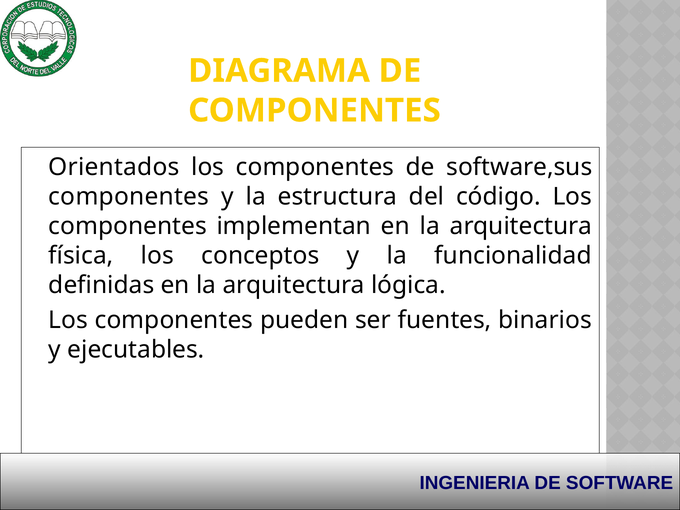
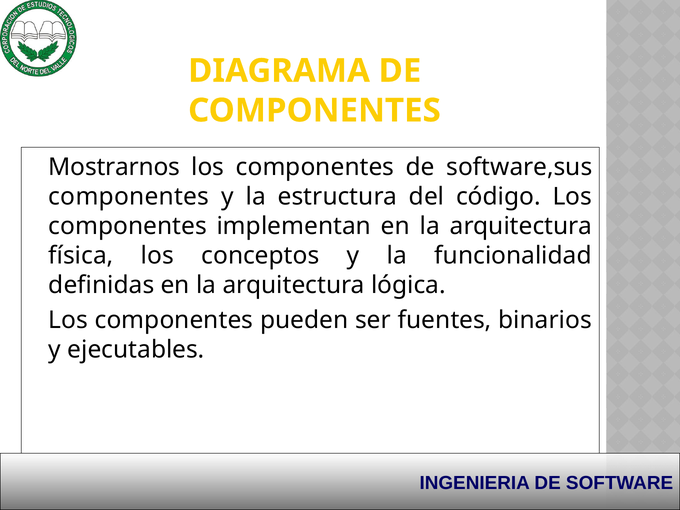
Orientados: Orientados -> Mostrarnos
